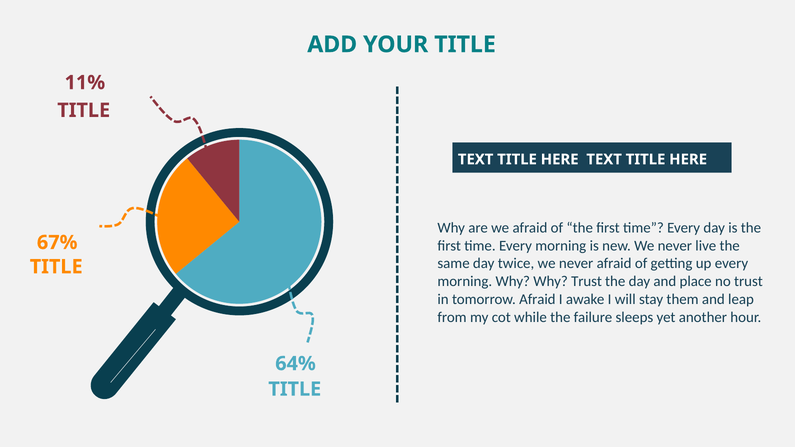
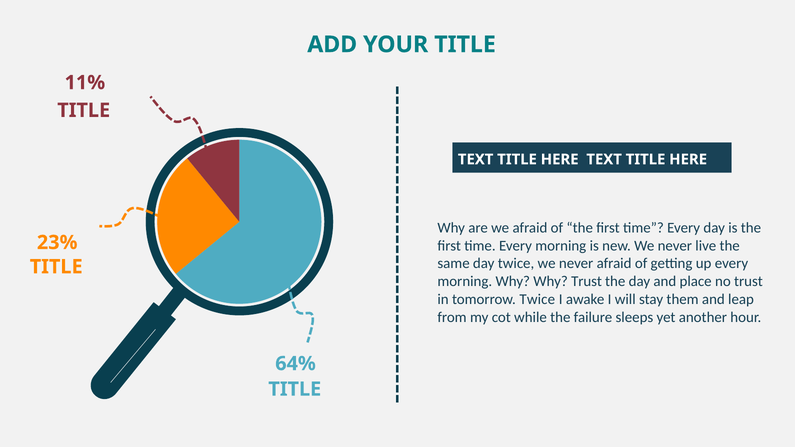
67%: 67% -> 23%
tomorrow Afraid: Afraid -> Twice
